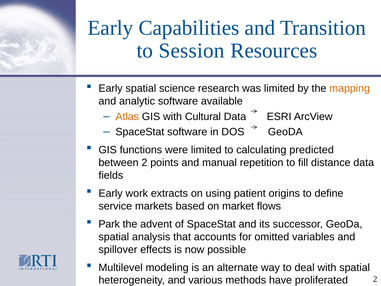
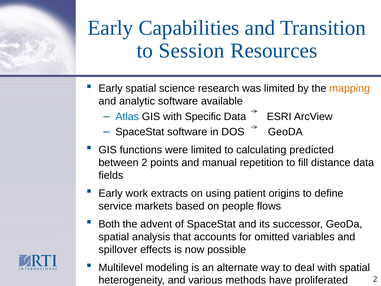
Atlas colour: orange -> blue
Cultural: Cultural -> Specific
market: market -> people
Park: Park -> Both
